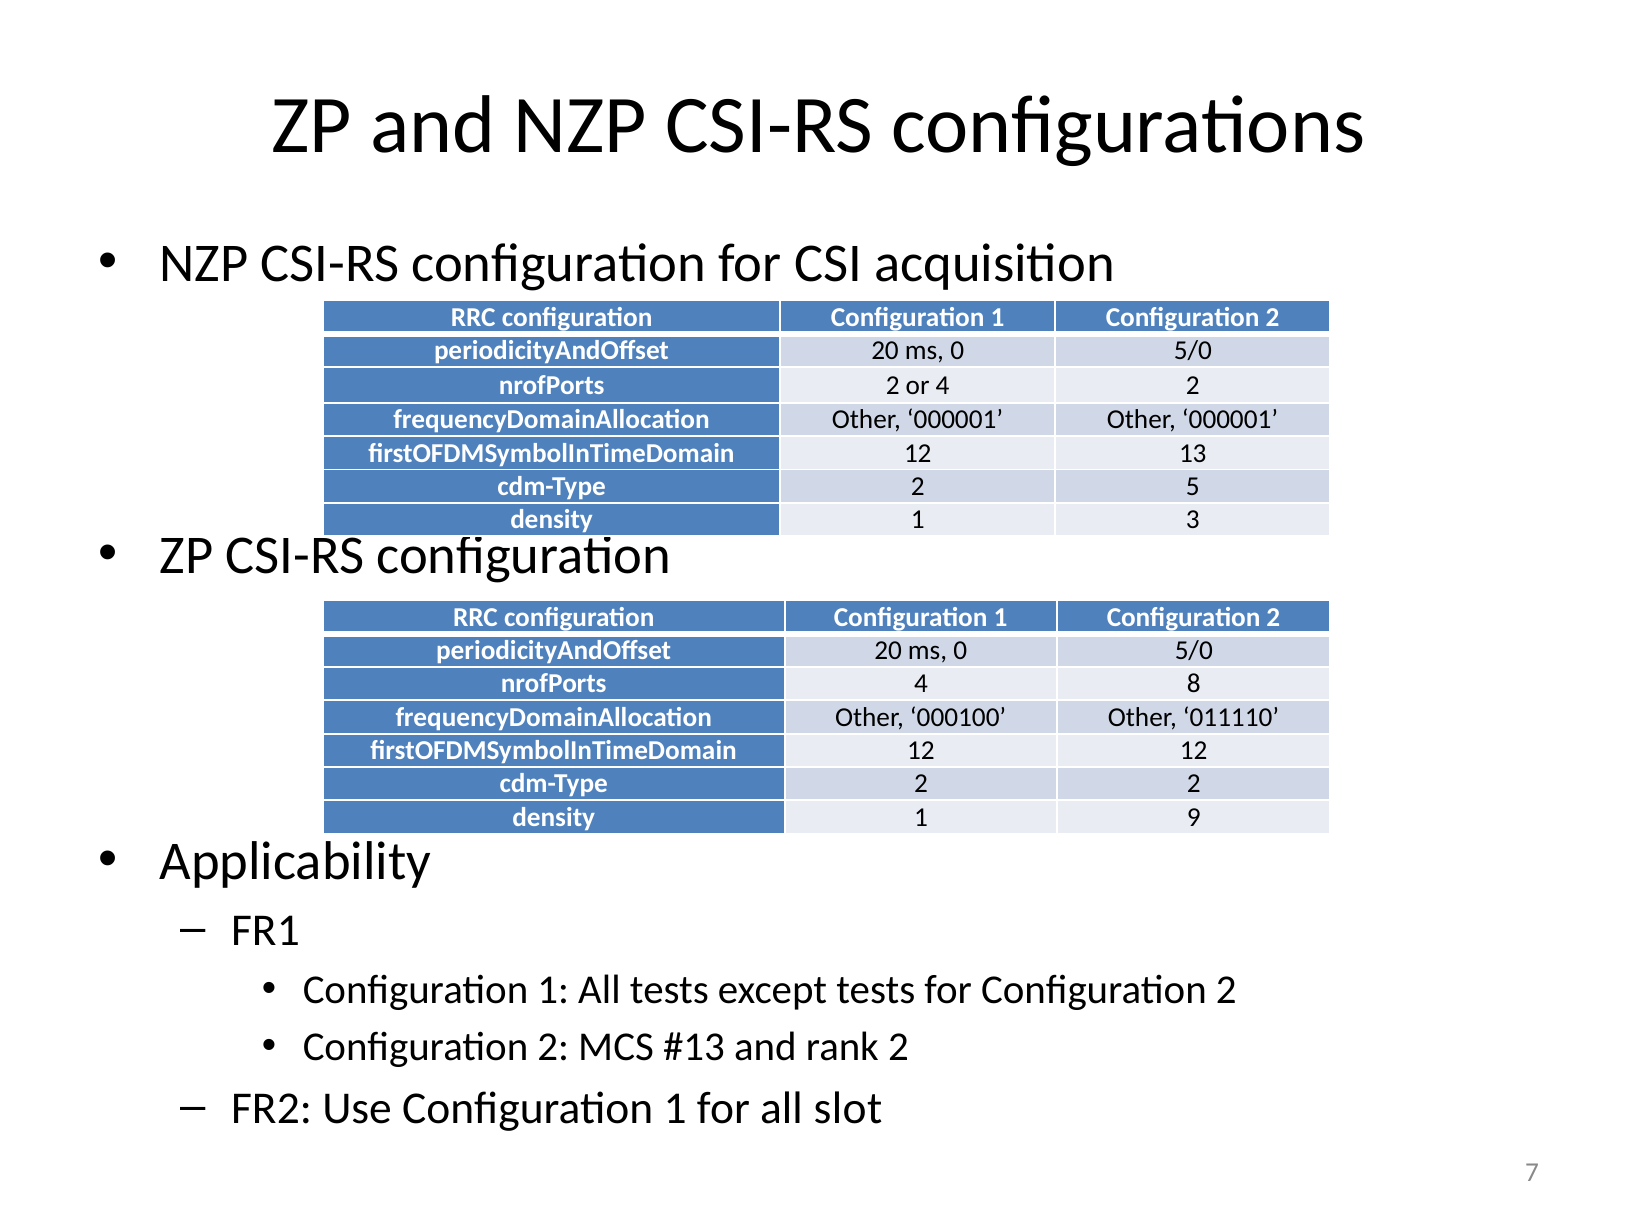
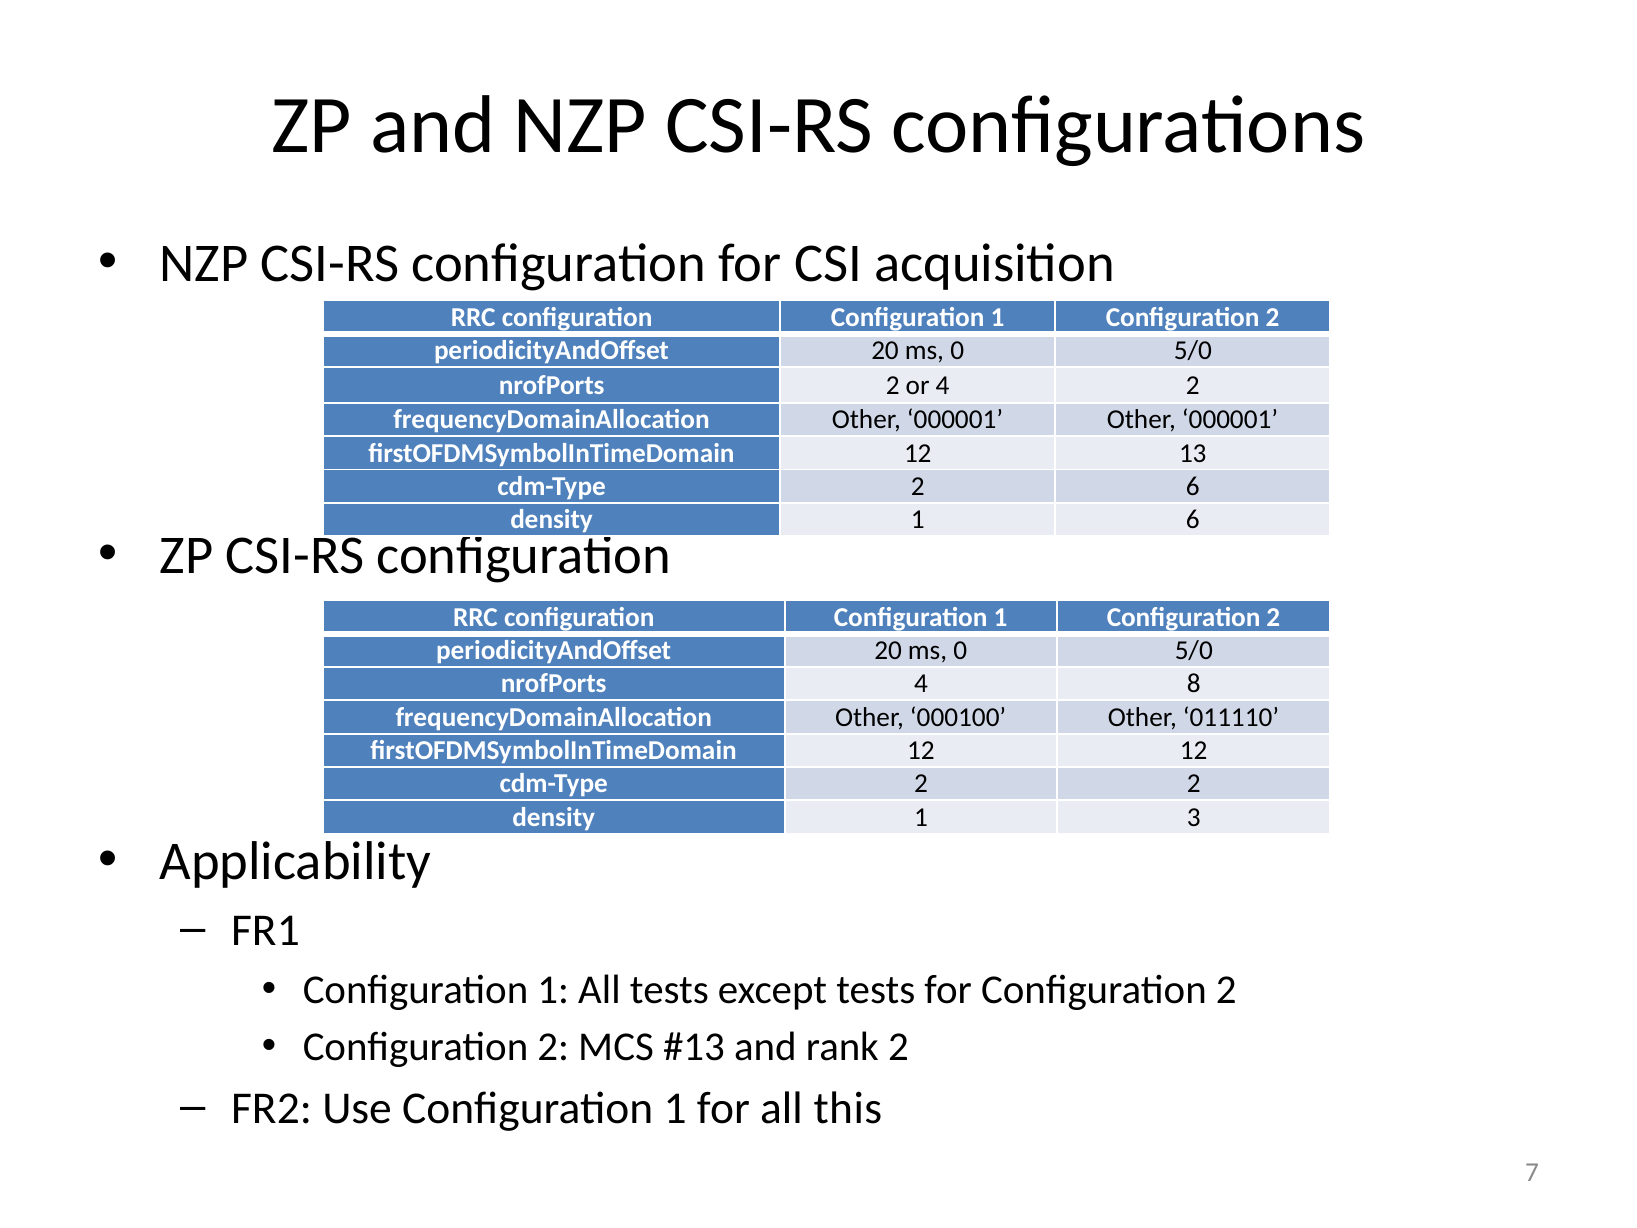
2 5: 5 -> 6
1 3: 3 -> 6
9: 9 -> 3
slot: slot -> this
